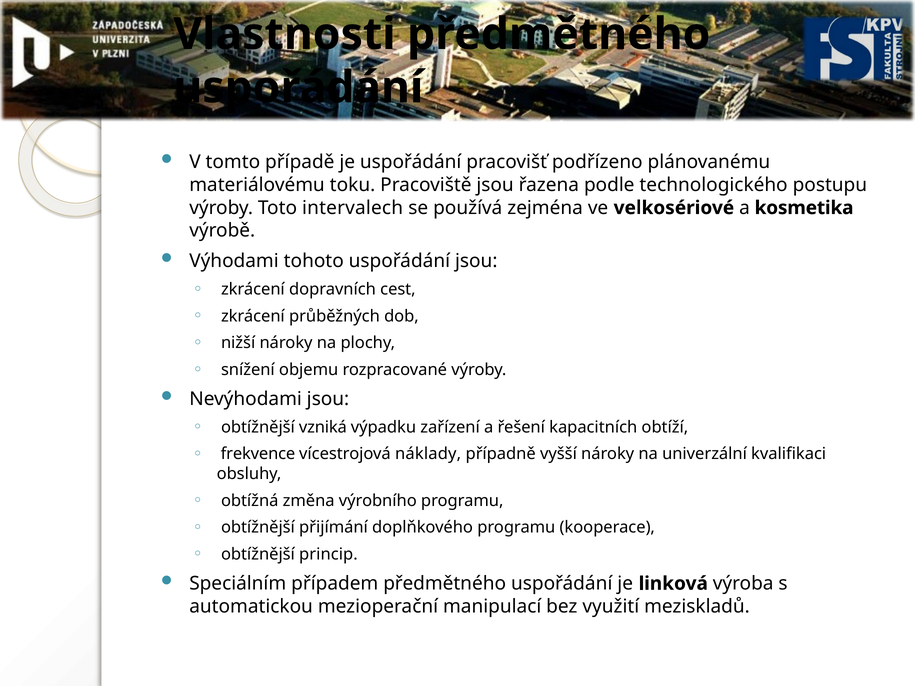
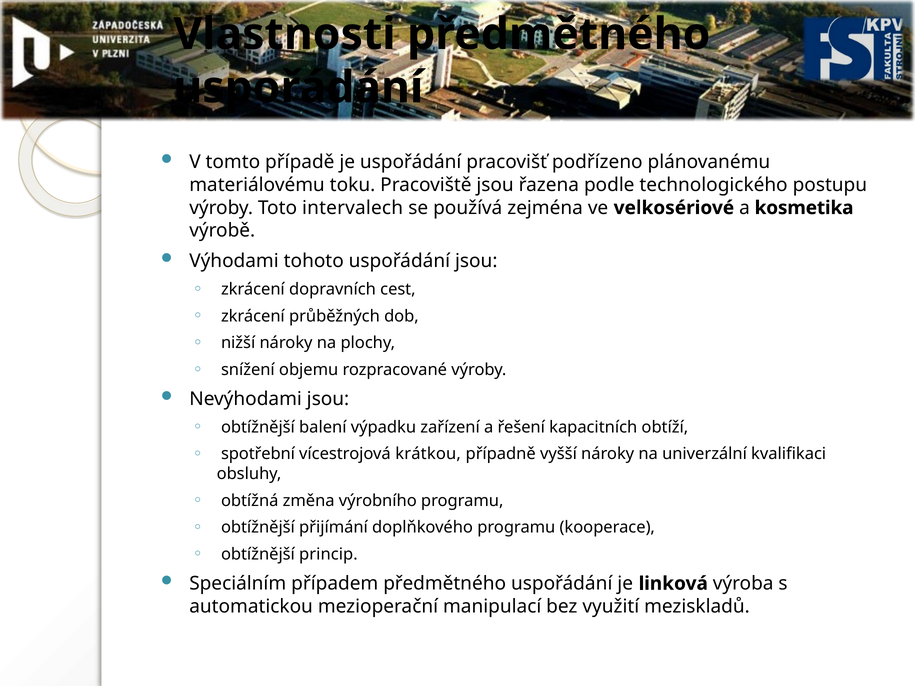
vzniká: vzniká -> balení
frekvence: frekvence -> spotřební
náklady: náklady -> krátkou
